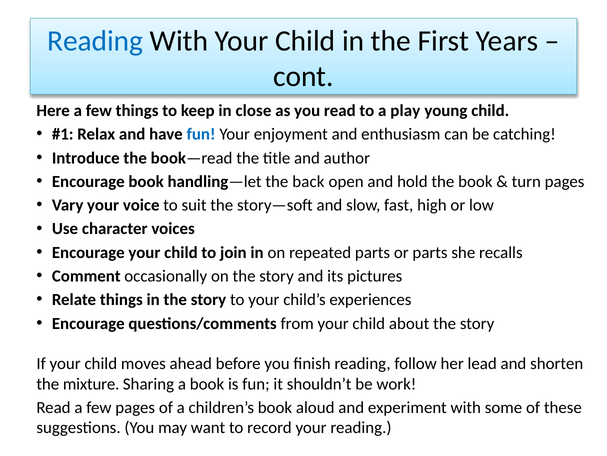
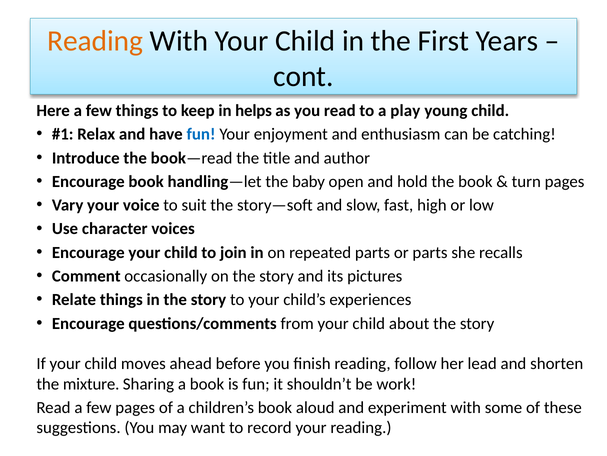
Reading at (95, 41) colour: blue -> orange
close: close -> helps
back: back -> baby
